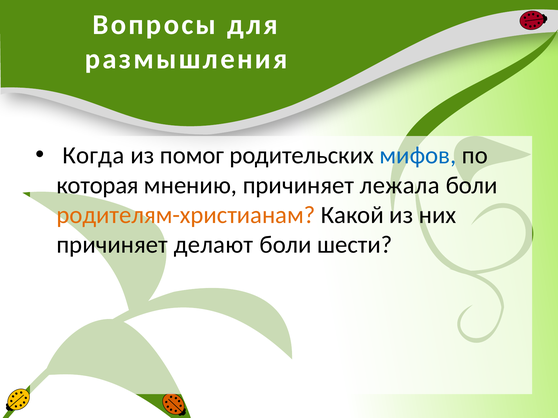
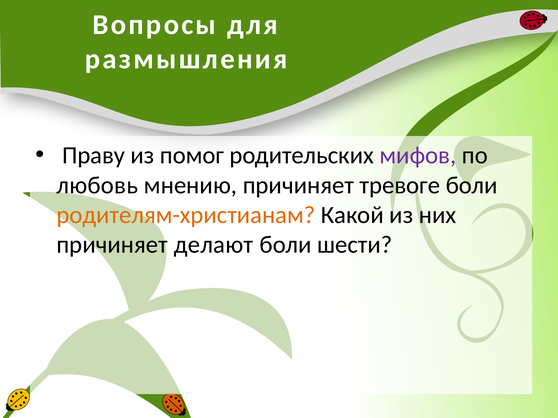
Когда: Когда -> Праву
мифов colour: blue -> purple
которая: которая -> любовь
лежала: лежала -> тревоге
